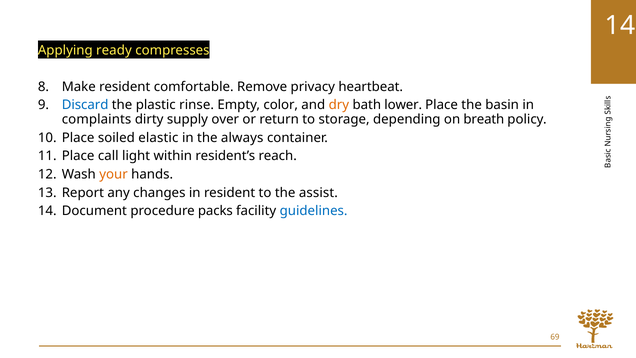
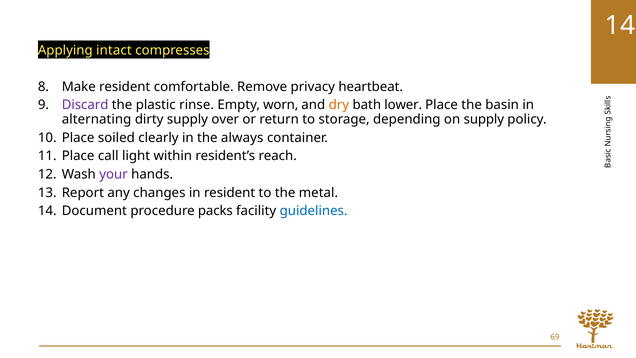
ready: ready -> intact
Discard colour: blue -> purple
color: color -> worn
complaints: complaints -> alternating
on breath: breath -> supply
elastic: elastic -> clearly
your colour: orange -> purple
assist: assist -> metal
